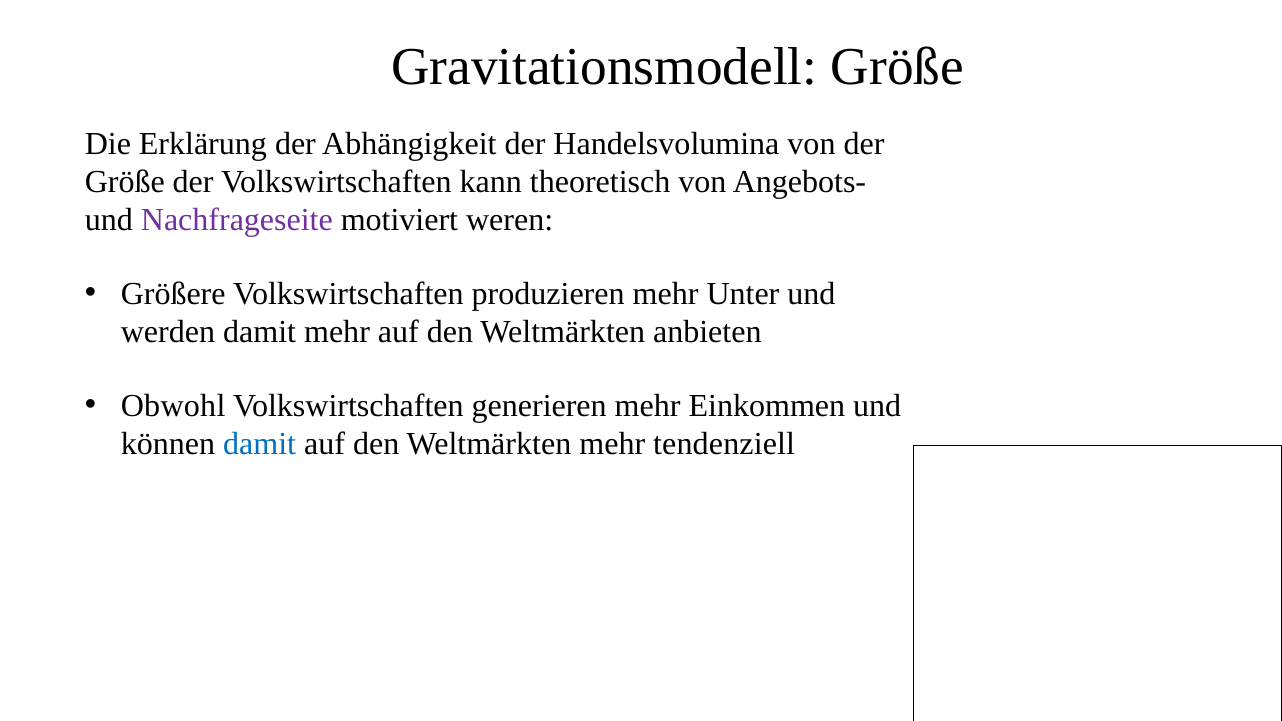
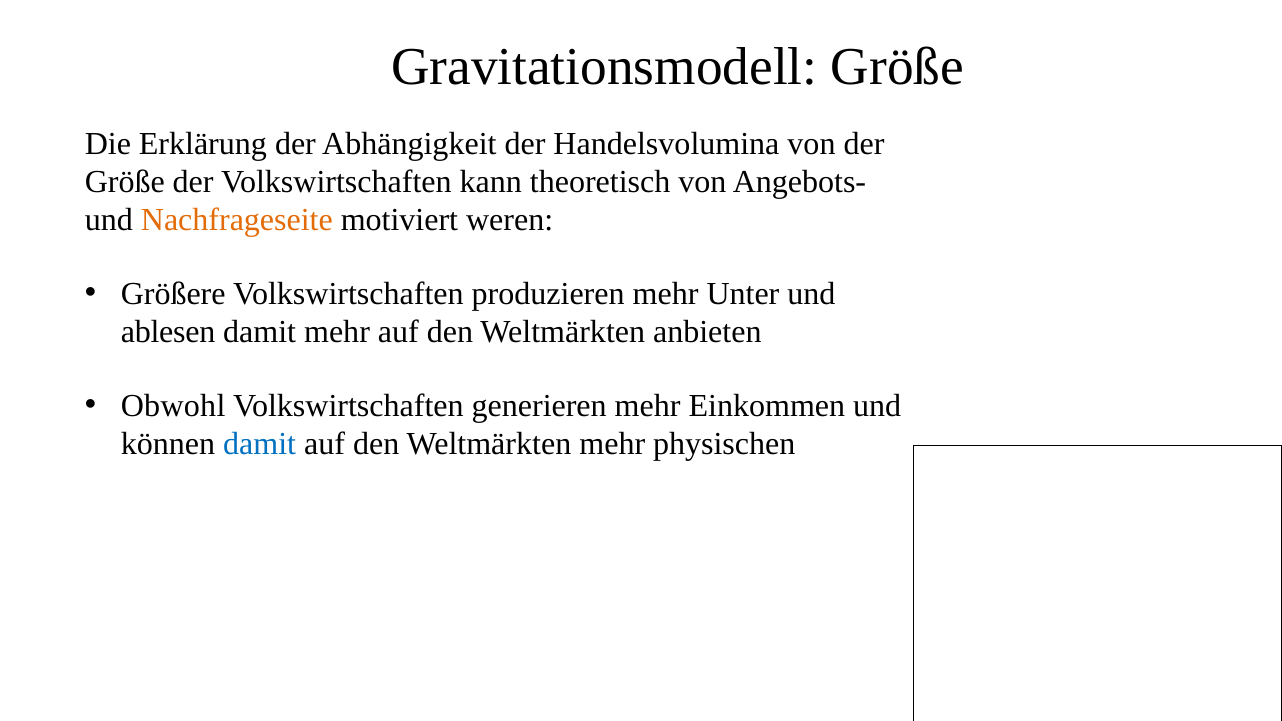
Nachfrageseite colour: purple -> orange
werden: werden -> ablesen
tendenziell: tendenziell -> physischen
